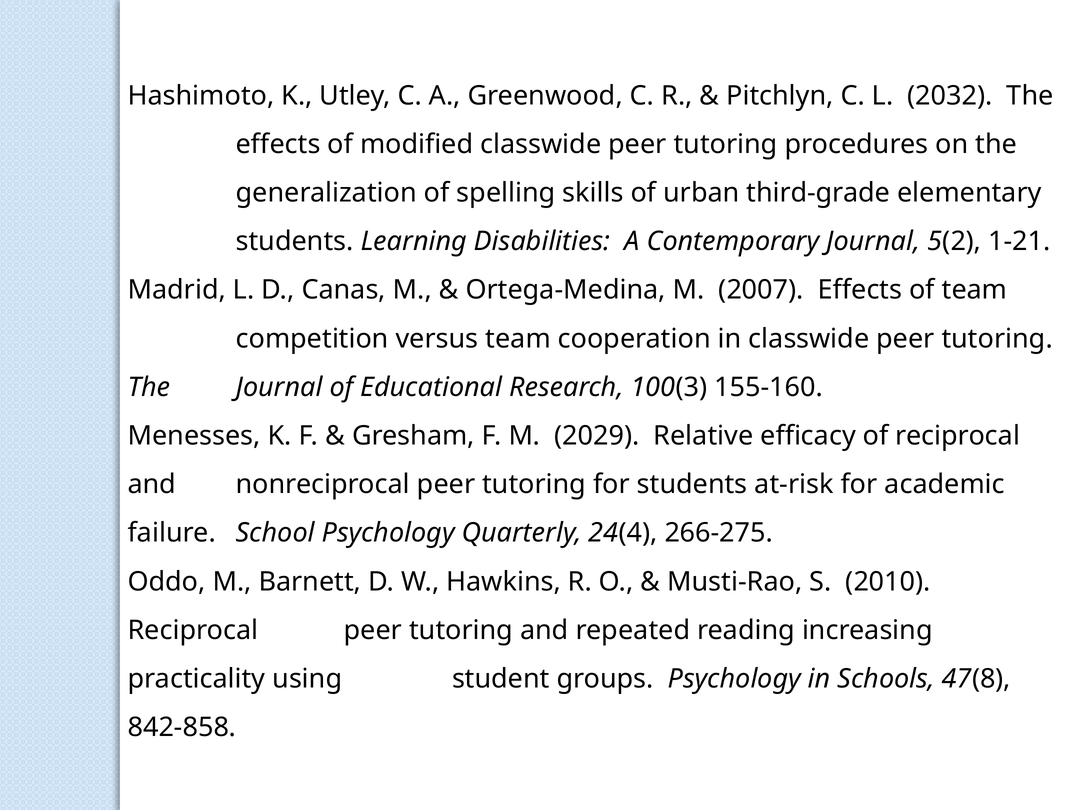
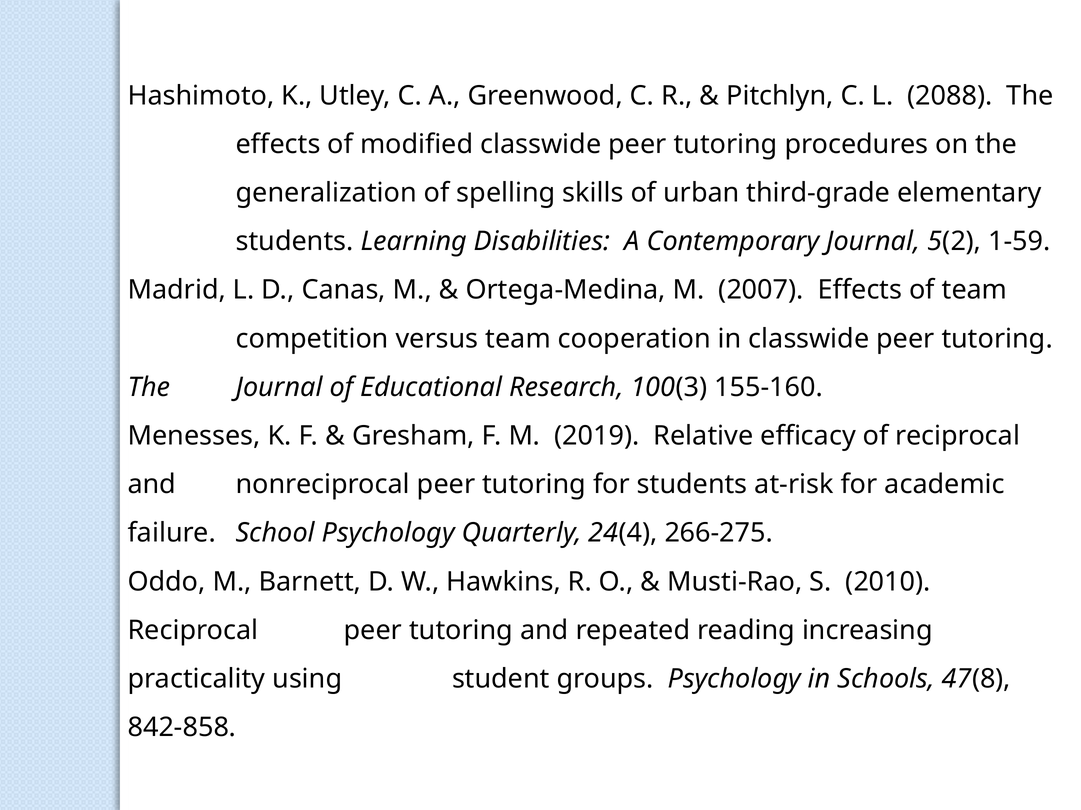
2032: 2032 -> 2088
1-21: 1-21 -> 1-59
2029: 2029 -> 2019
